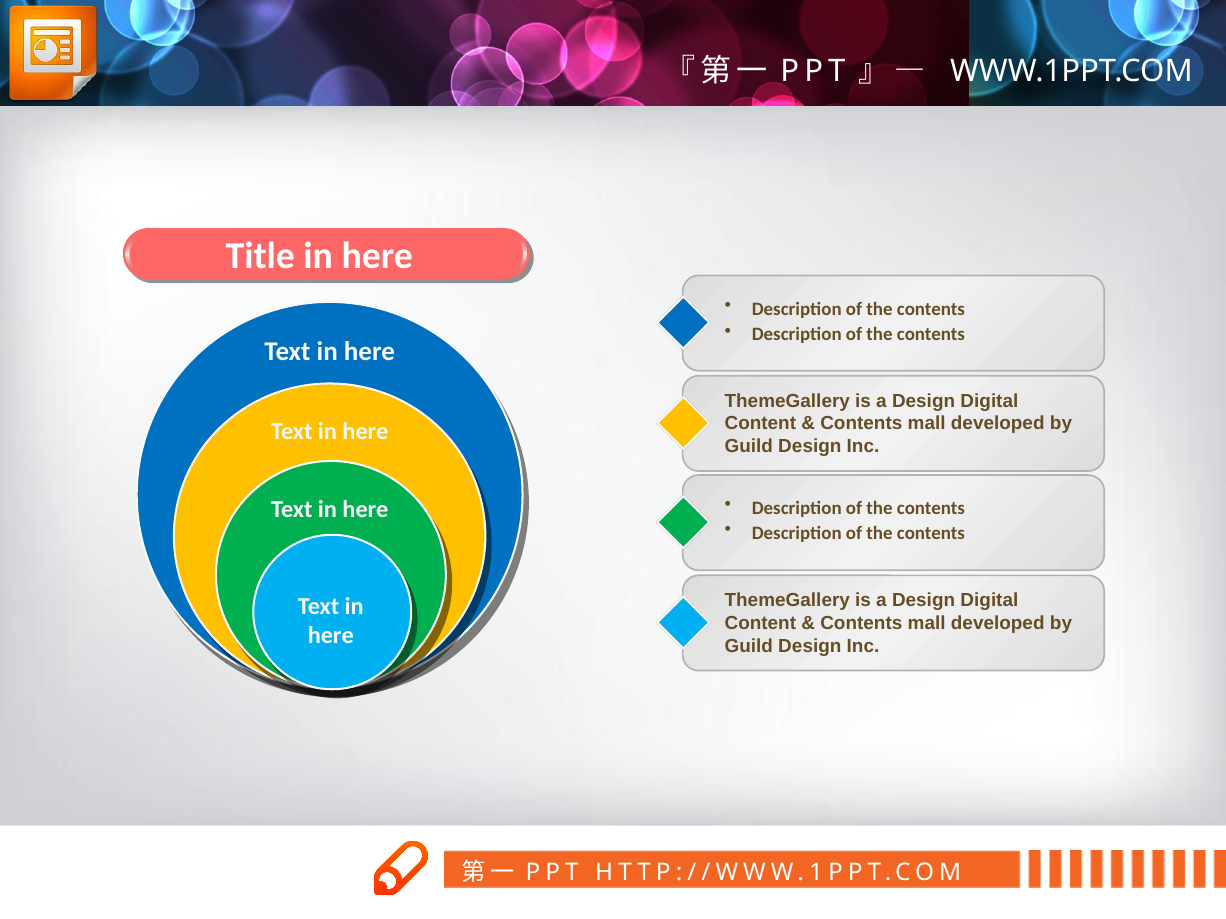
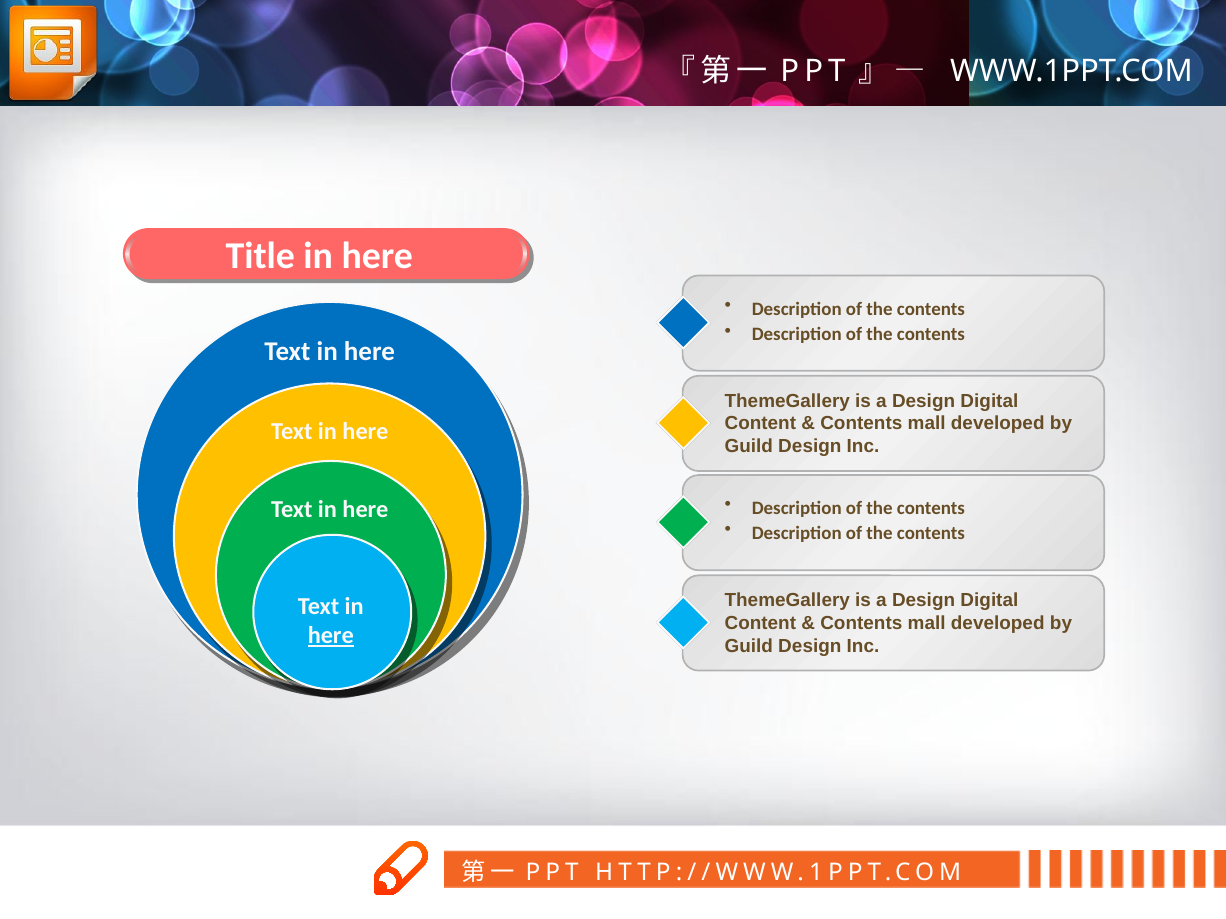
here at (331, 636) underline: none -> present
